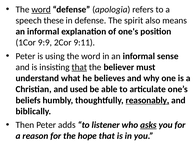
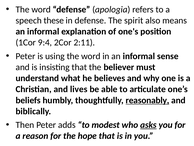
word at (41, 9) underline: present -> none
9:9: 9:9 -> 9:4
9:11: 9:11 -> 2:11
that at (79, 67) underline: present -> none
used: used -> lives
listener: listener -> modest
